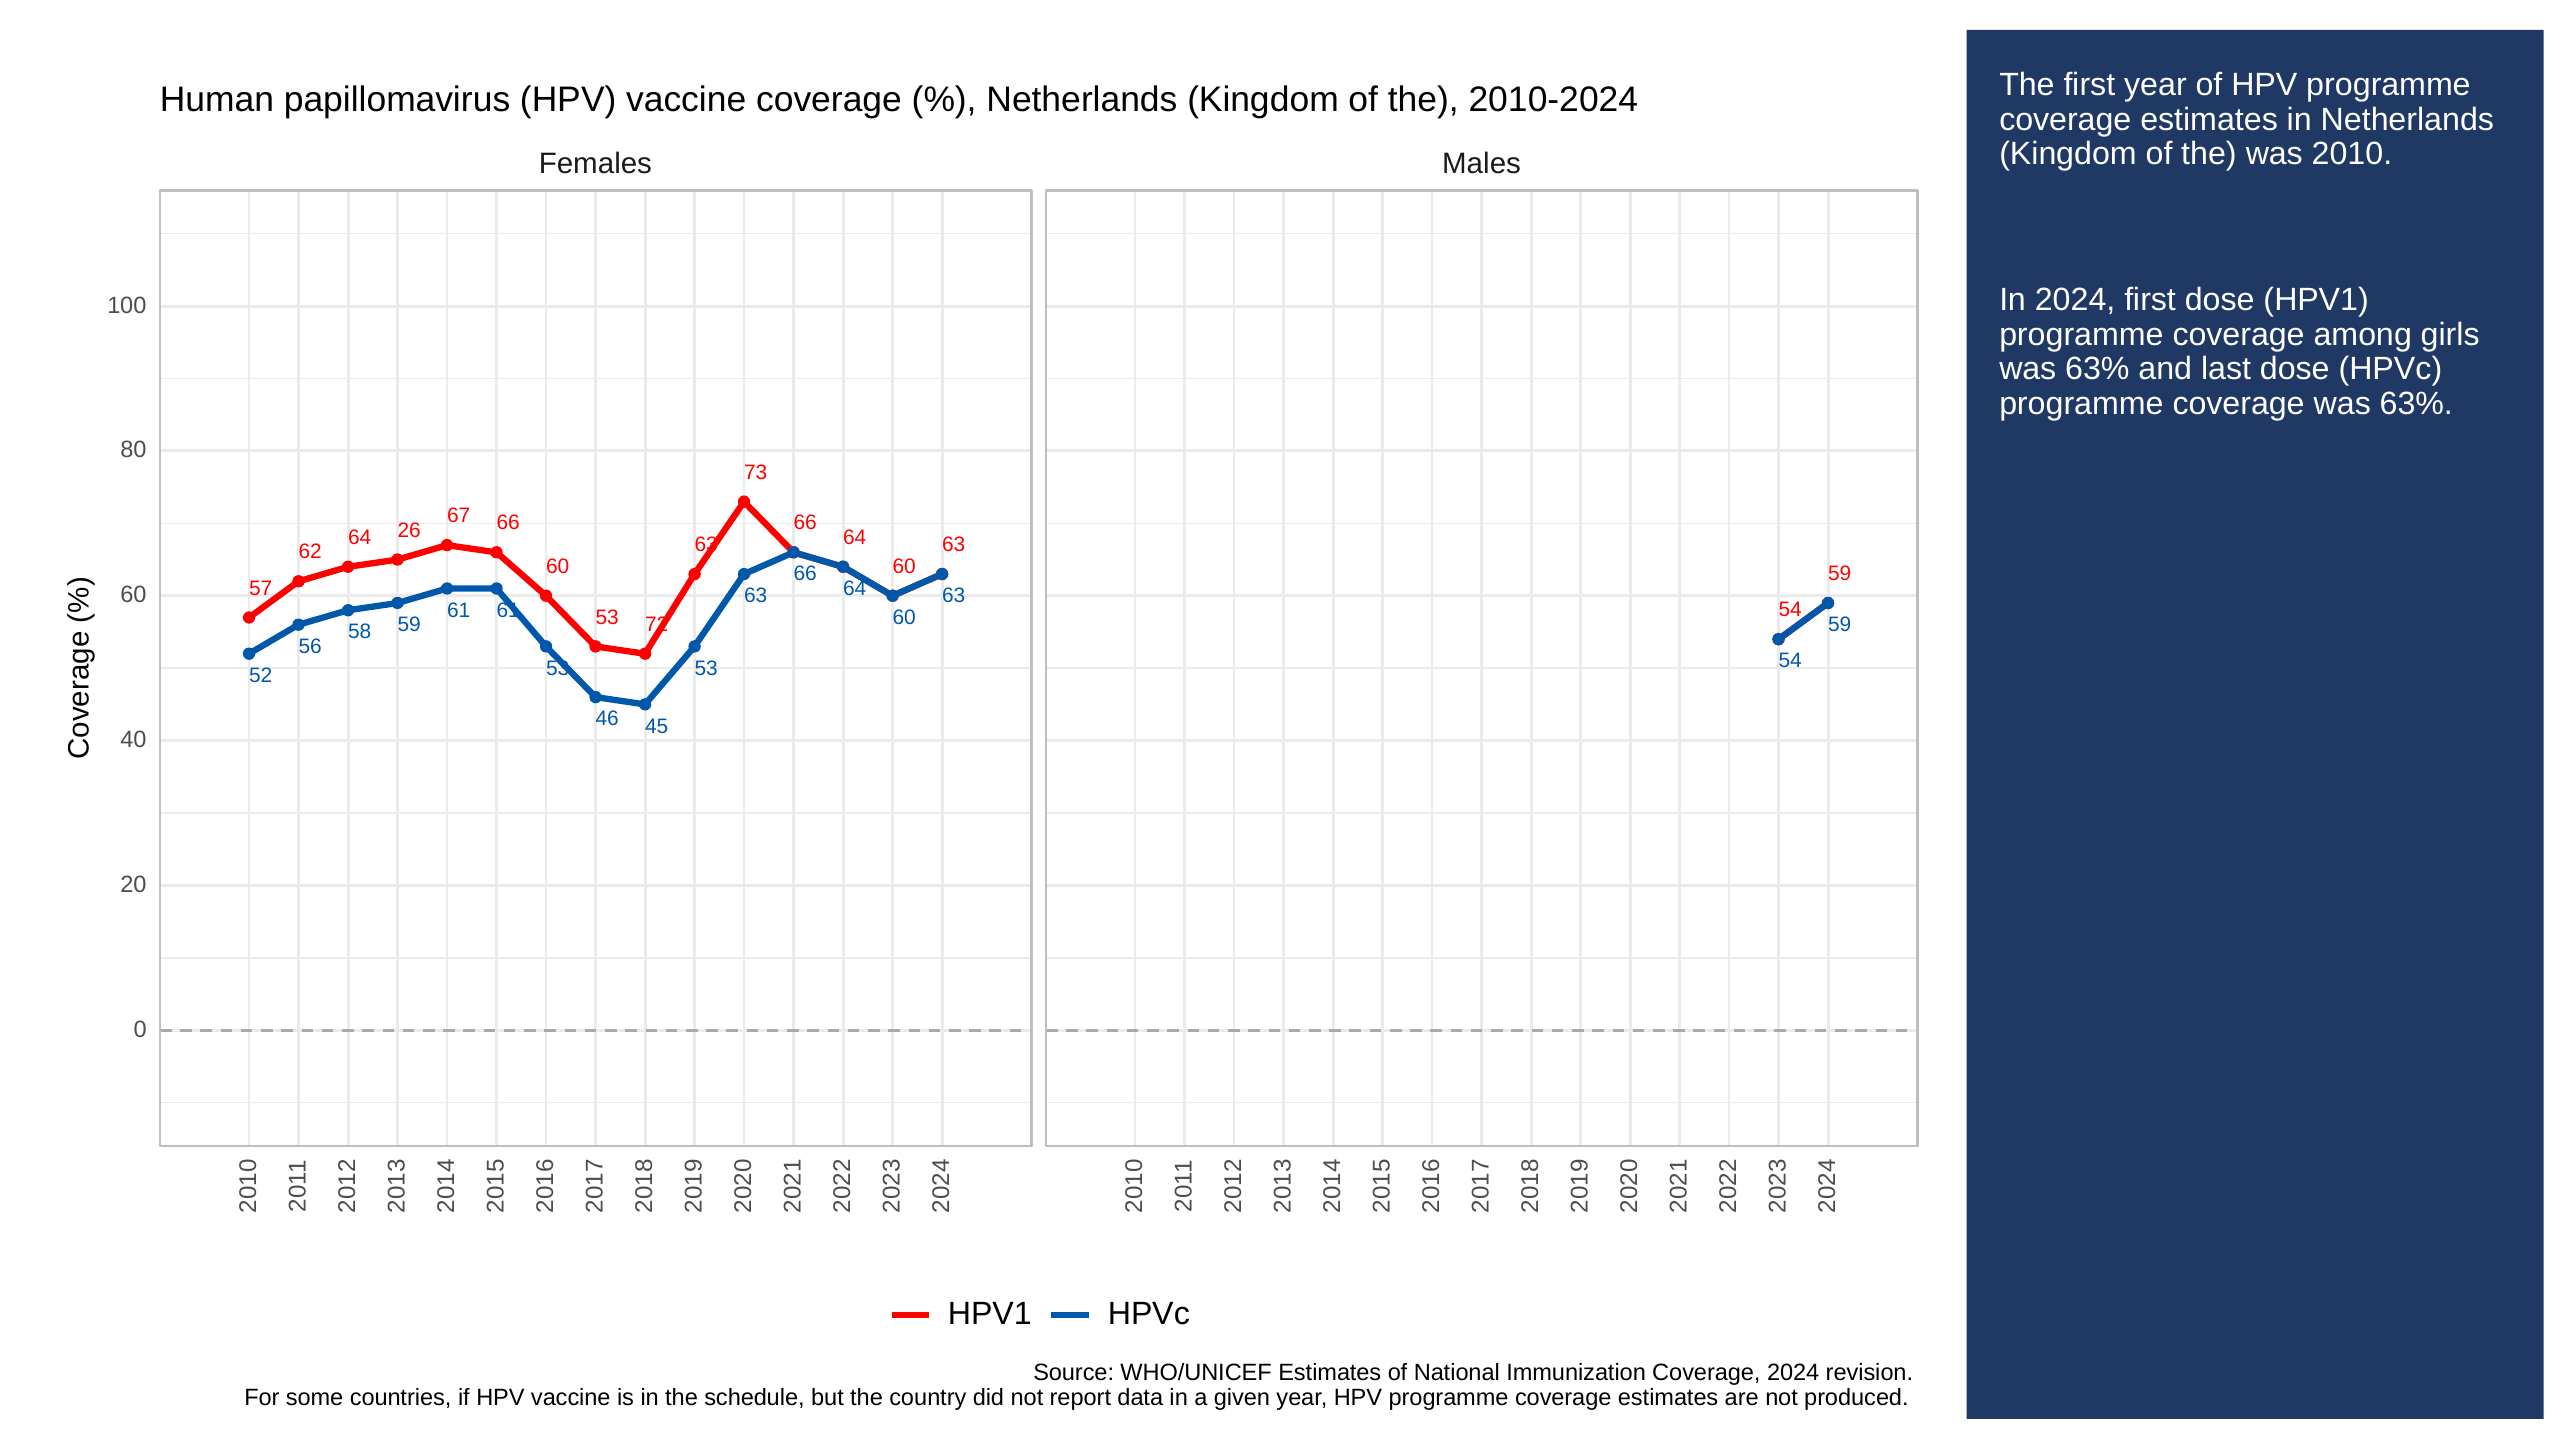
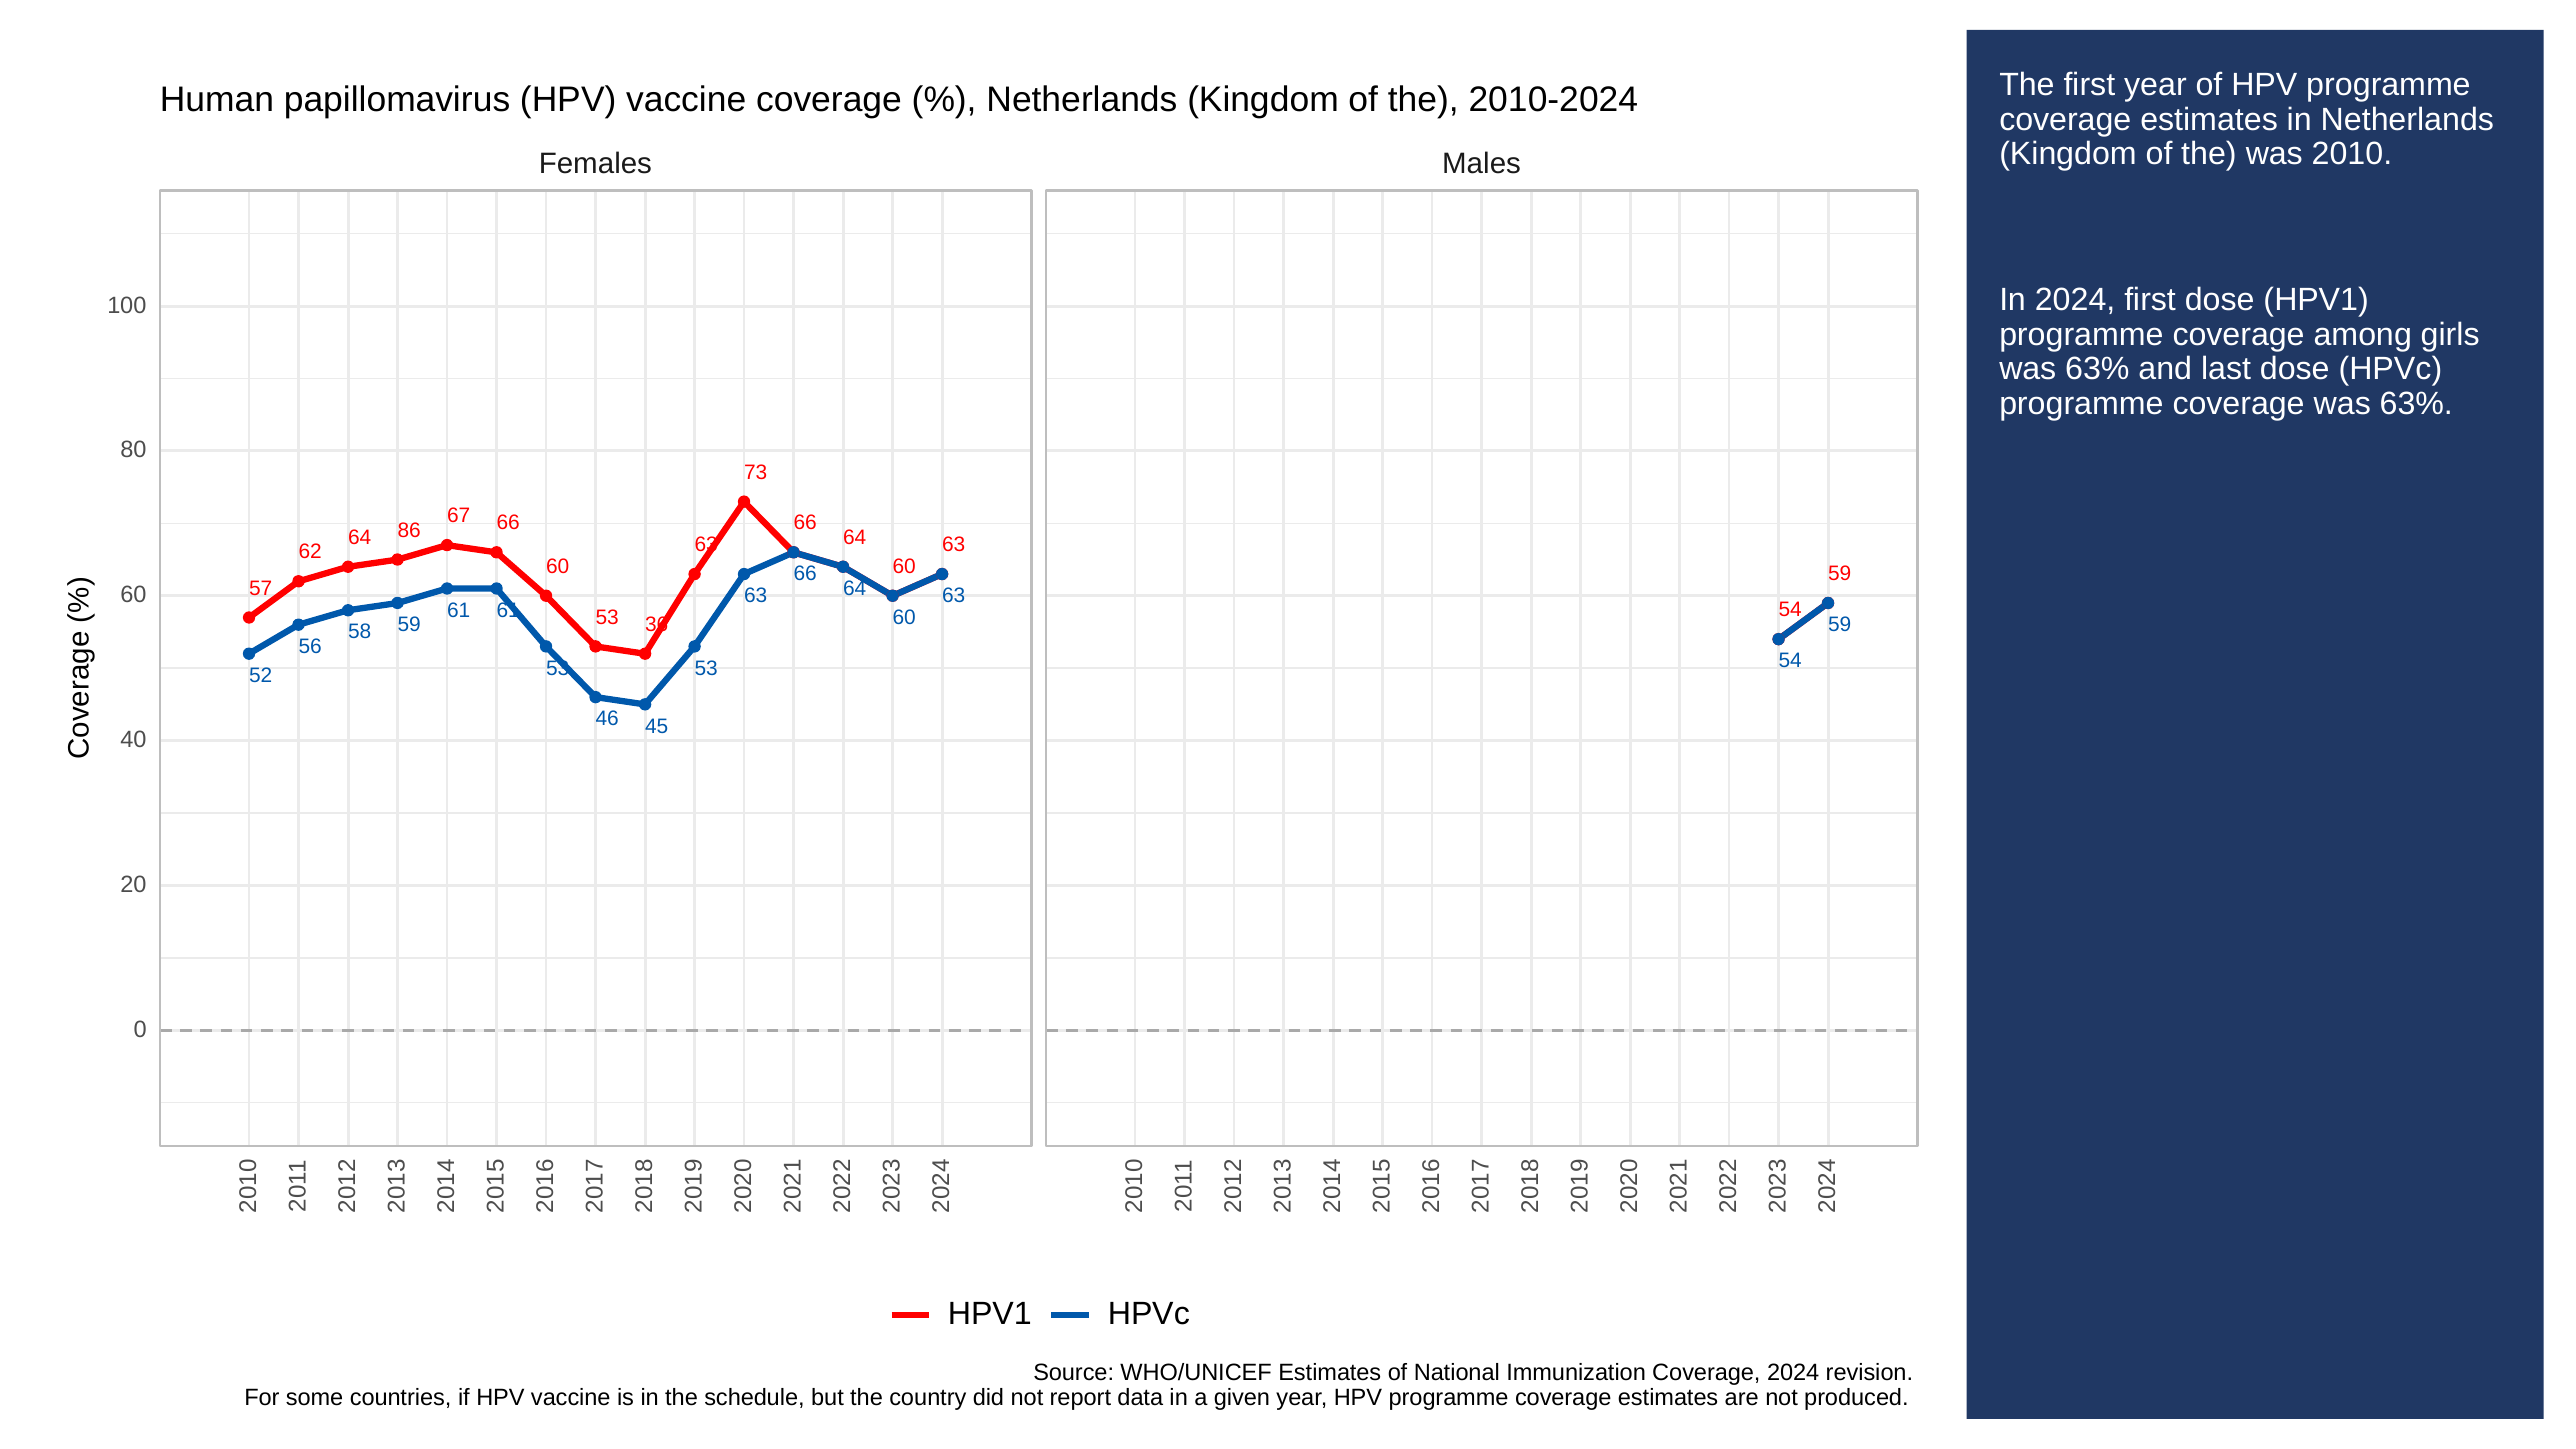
26: 26 -> 86
72: 72 -> 36
